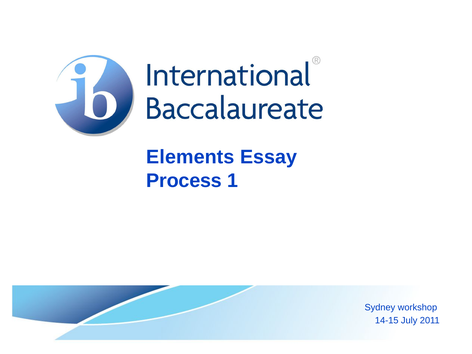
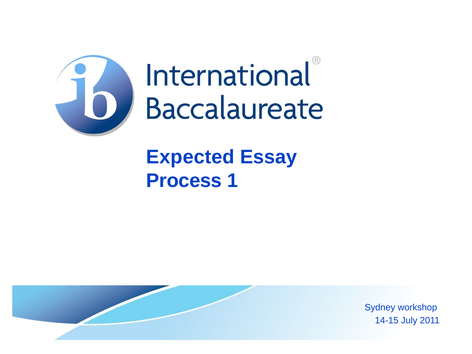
Elements: Elements -> Expected
